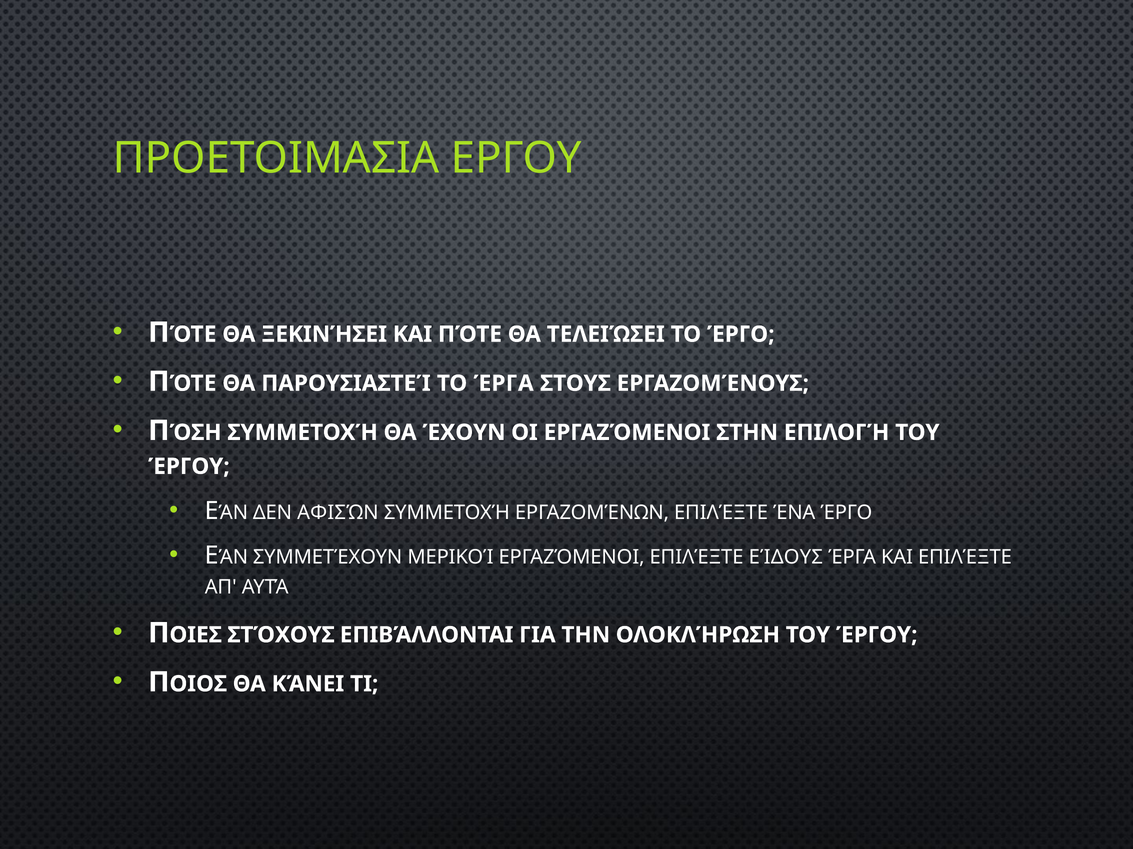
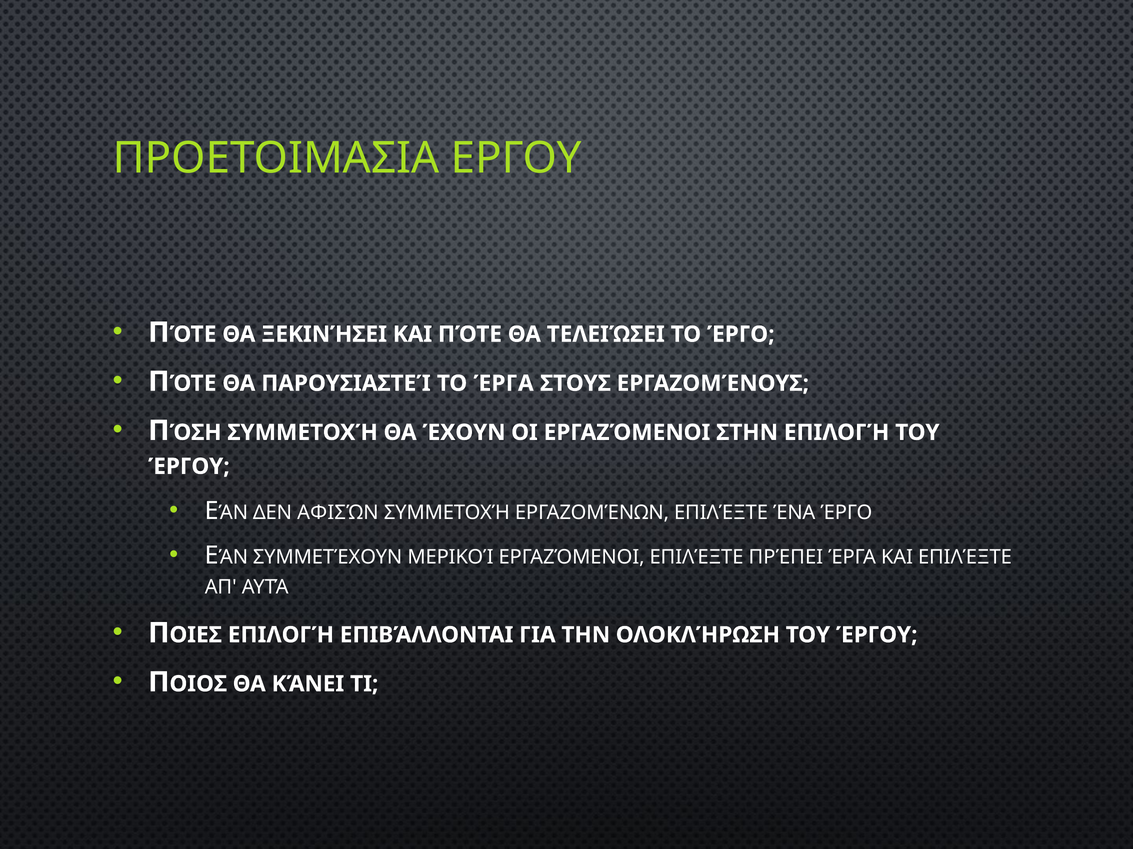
ΕΊΔΟΥΣ: ΕΊΔΟΥΣ -> ΠΡΈΠΕΙ
ΠΟΙΕΣ ΣΤΌΧΟΥΣ: ΣΤΌΧΟΥΣ -> ΕΠΙΛΟΓΉ
